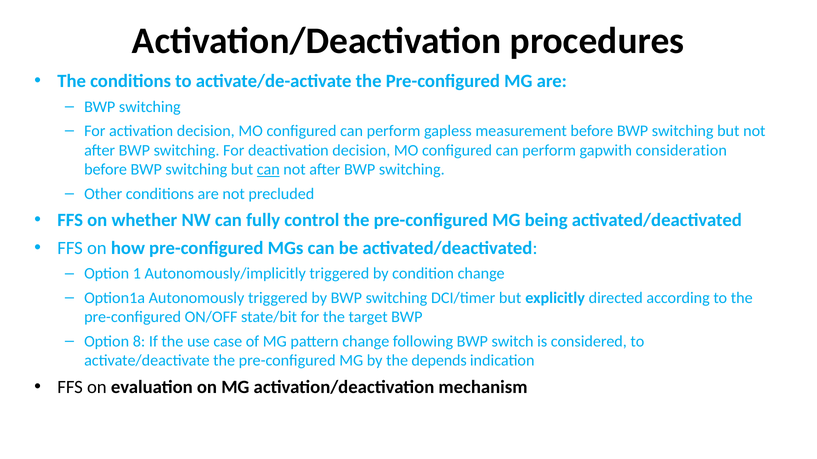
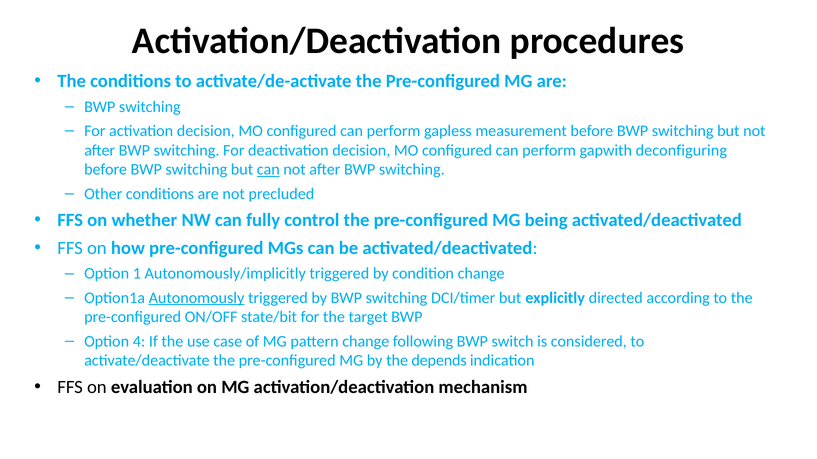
consideration: consideration -> deconfiguring
Autonomously underline: none -> present
8: 8 -> 4
